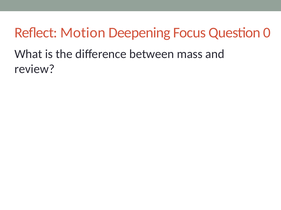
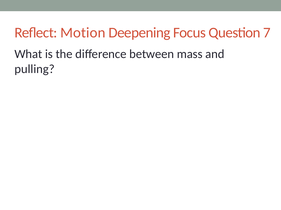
0: 0 -> 7
review: review -> pulling
